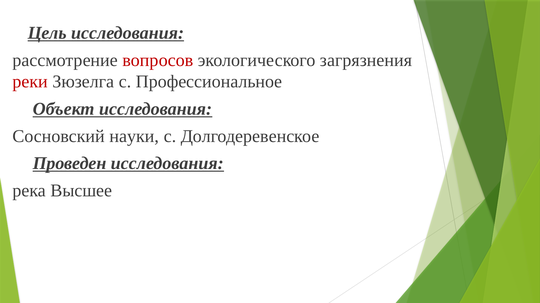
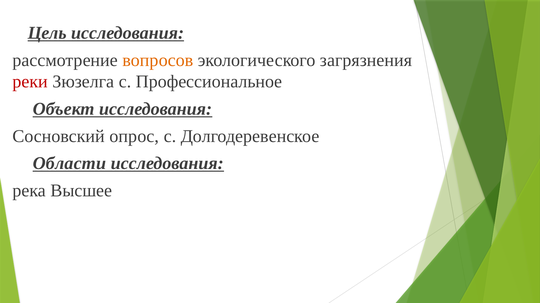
вопросов colour: red -> orange
науки: науки -> опрос
Проведен: Проведен -> Области
